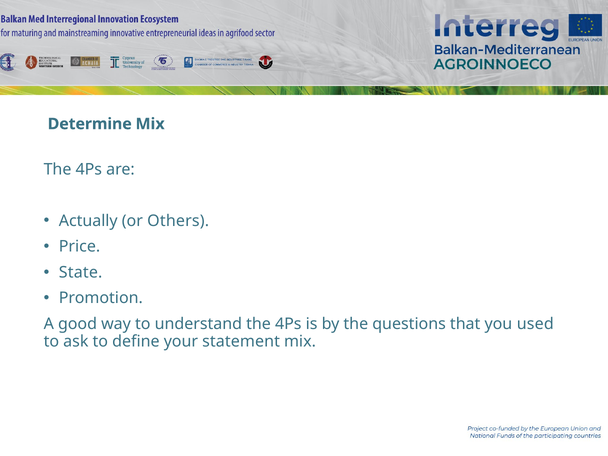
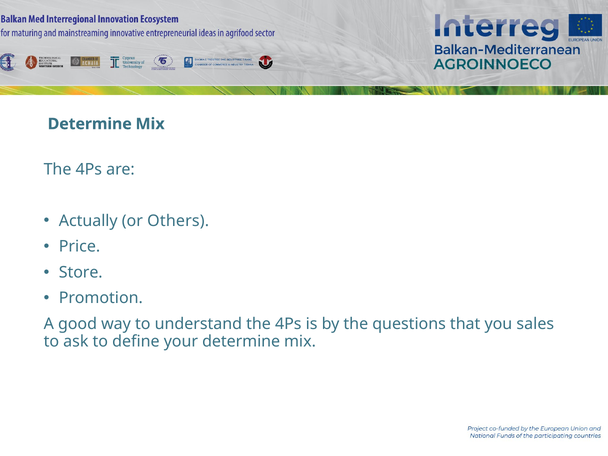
State: State -> Store
used: used -> sales
your statement: statement -> determine
